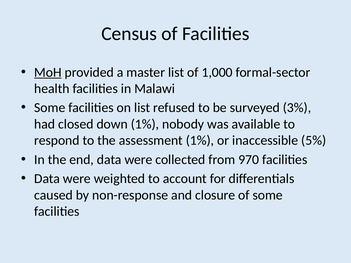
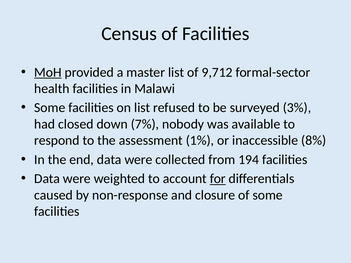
1,000: 1,000 -> 9,712
down 1%: 1% -> 7%
5%: 5% -> 8%
970: 970 -> 194
for underline: none -> present
